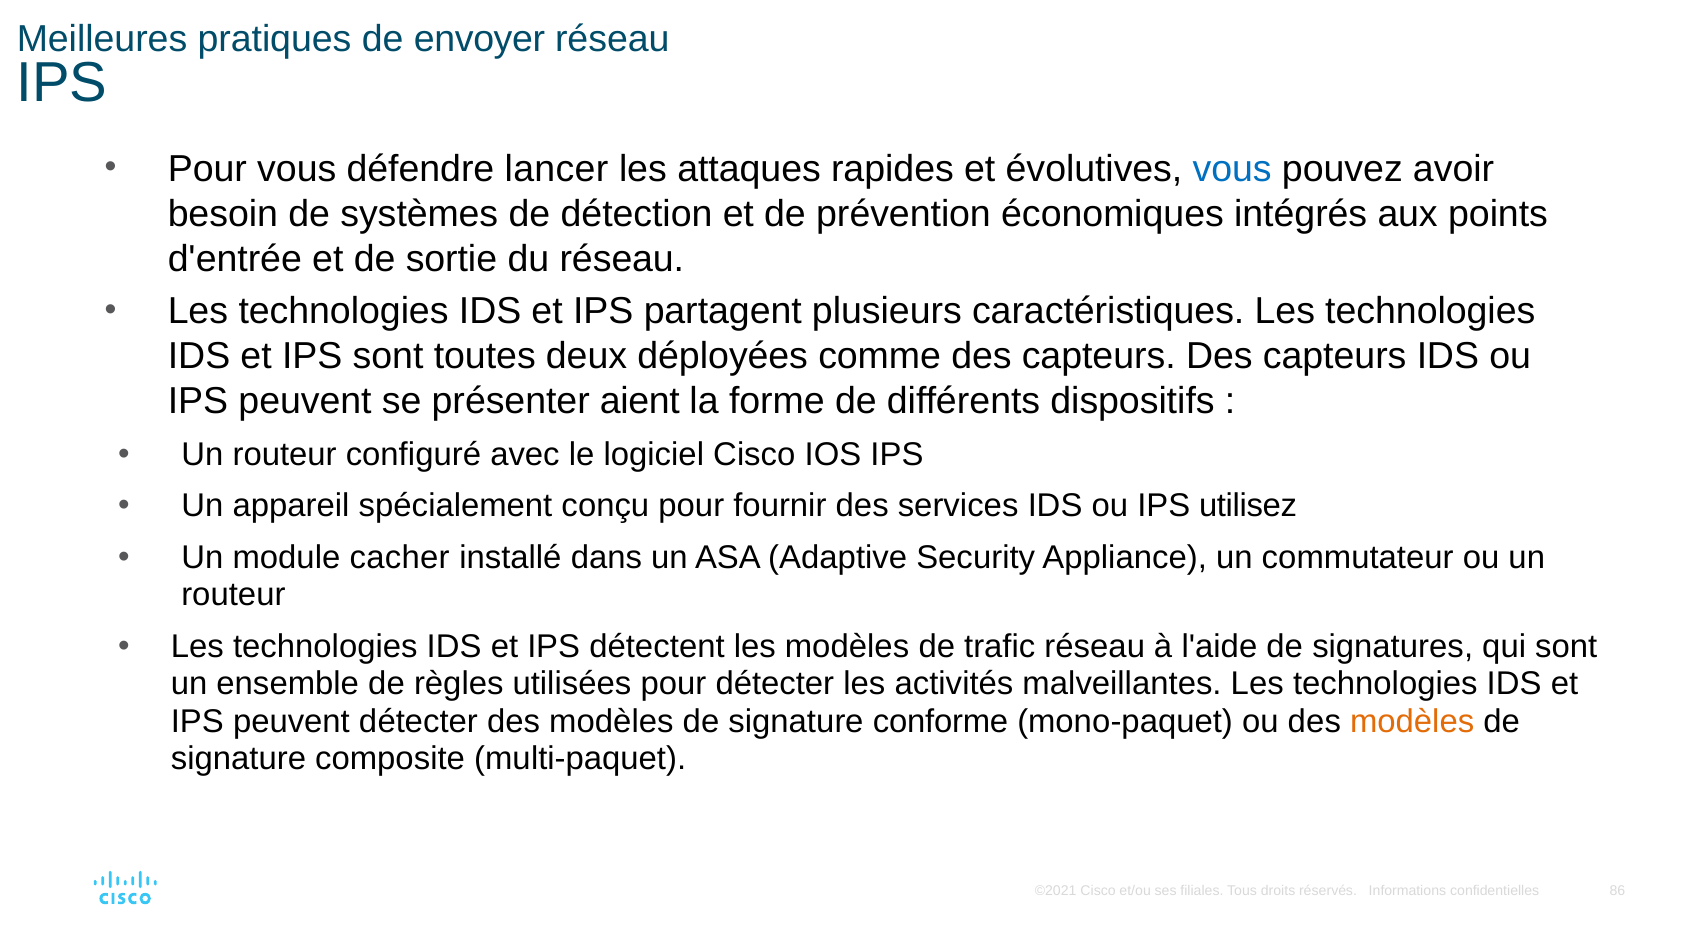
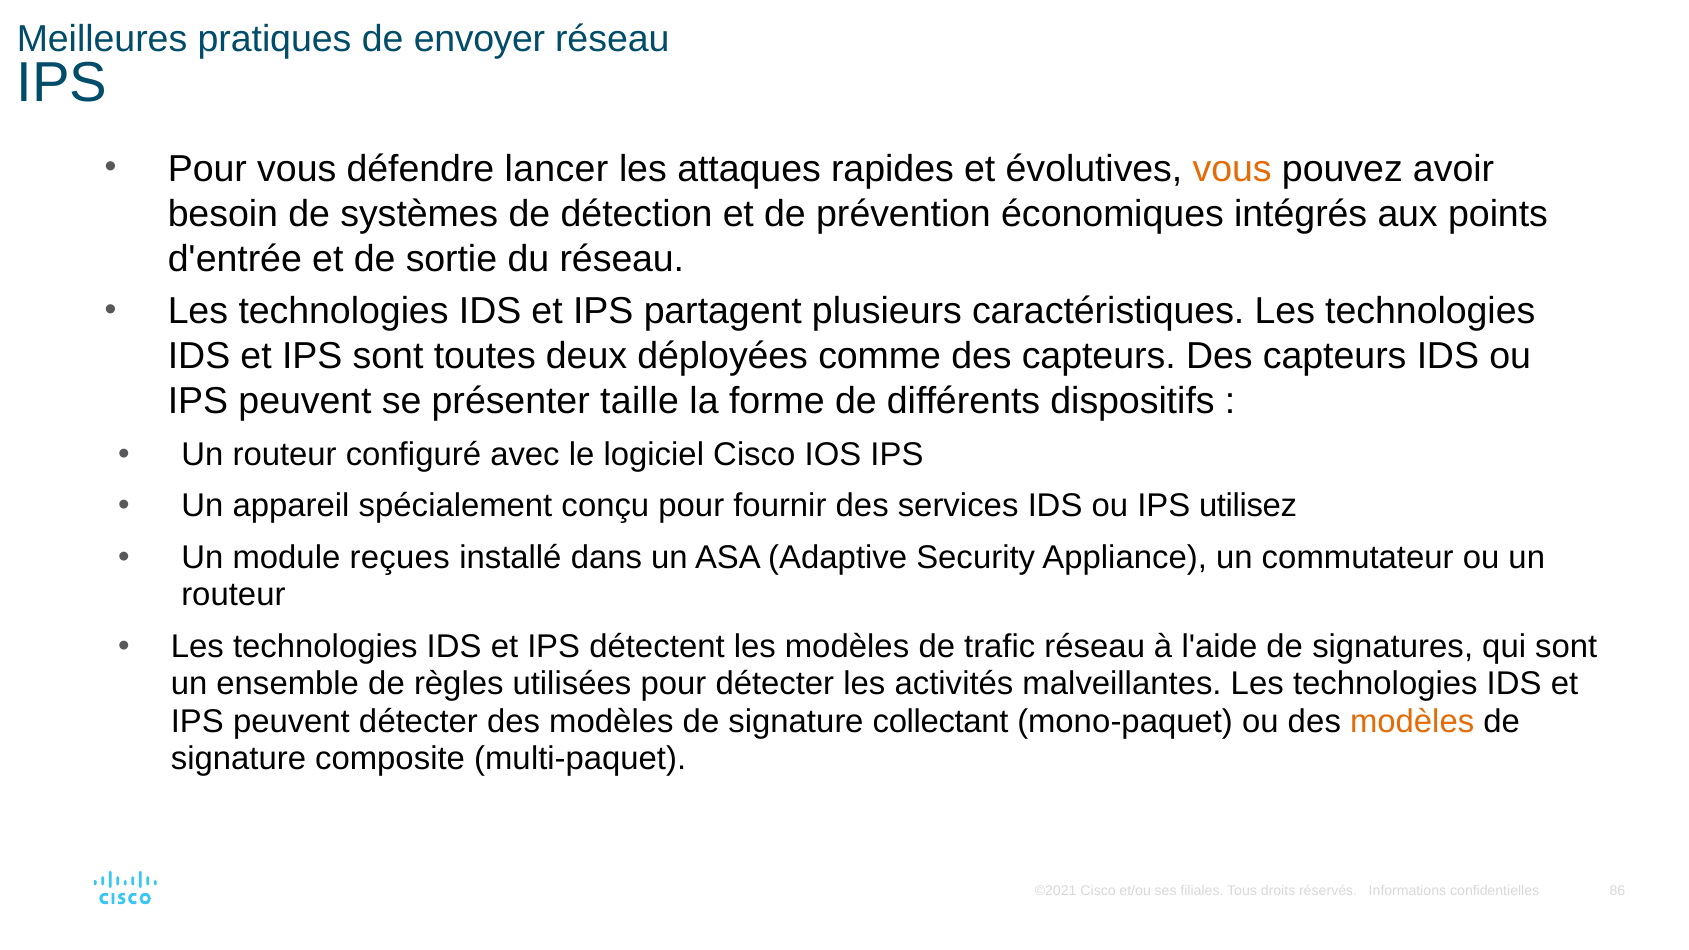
vous at (1232, 169) colour: blue -> orange
aient: aient -> taille
cacher: cacher -> reçues
conforme: conforme -> collectant
